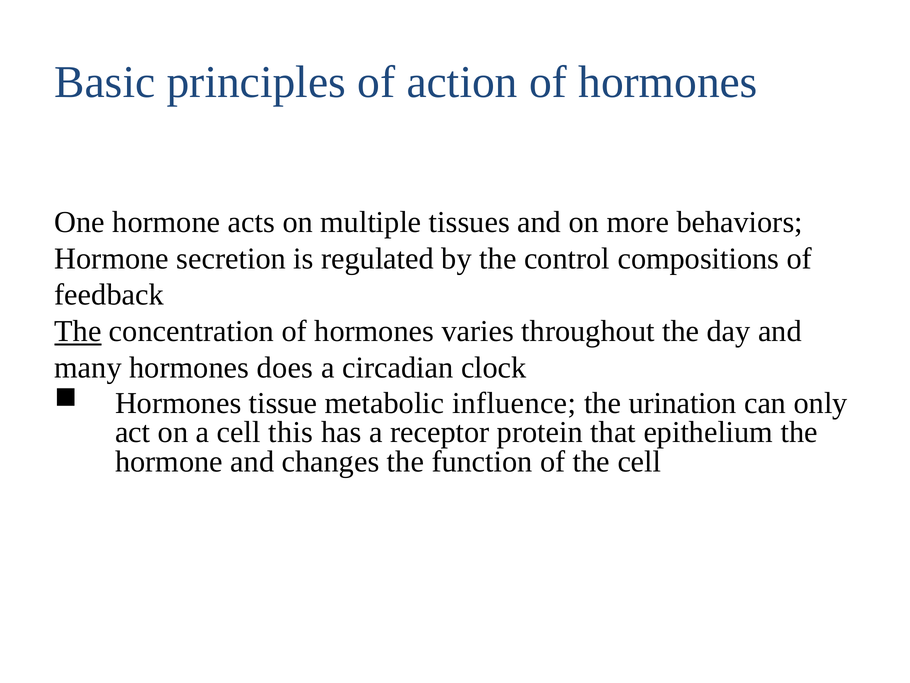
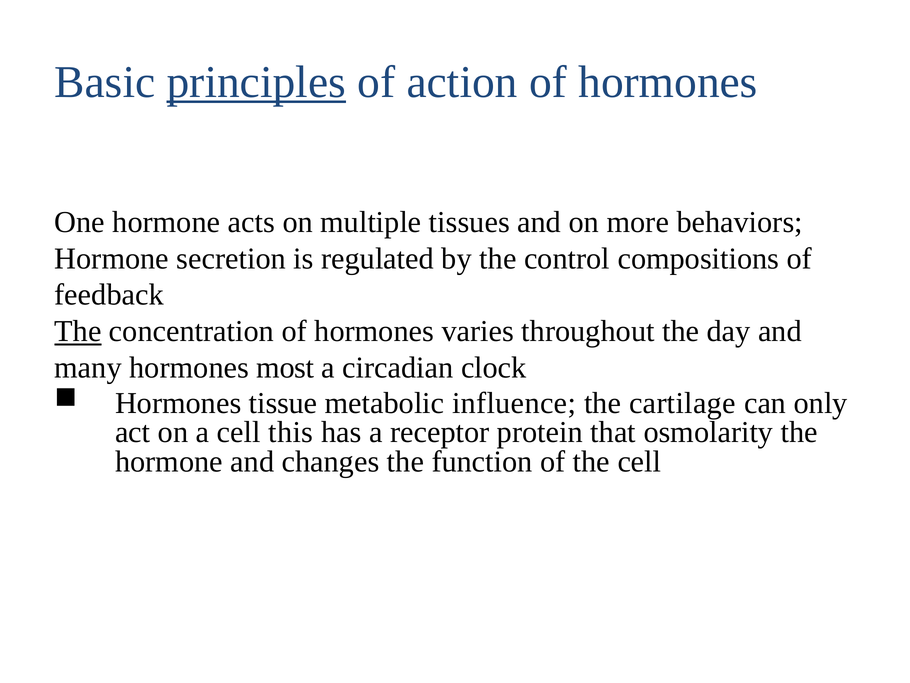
principles underline: none -> present
does: does -> most
urination: urination -> cartilage
epithelium: epithelium -> osmolarity
